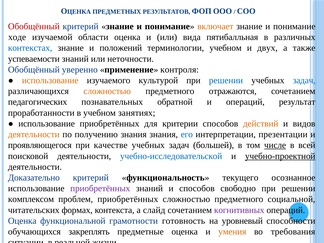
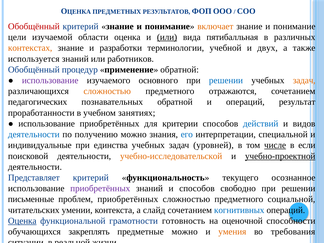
ходе: ходе -> цели
или at (167, 37) underline: none -> present
контекстах colour: blue -> orange
положений: положений -> разработки
терминологии учебном: учебном -> учебной
успеваемости: успеваемости -> используется
неточности: неточности -> работников
уверенно: уверенно -> процедур
применение контроля: контроля -> обратной
использование at (50, 80) colour: orange -> purple
культурой: культурой -> основного
задач at (304, 80) colour: blue -> orange
действий colour: orange -> blue
деятельности at (34, 134) colour: orange -> blue
получению знания: знания -> можно
презентации: презентации -> специальной
проявляющегося: проявляющегося -> индивидуальные
качестве: качестве -> единства
большей: большей -> уровней
всей: всей -> если
учебно-исследовательской colour: blue -> orange
Доказательно: Доказательно -> Представляет
комплексом: комплексом -> письменные
формах: формах -> умении
когнитивных colour: purple -> blue
Оценка at (22, 221) underline: none -> present
уровневый: уровневый -> оценочной
предметные оценка: оценка -> можно
